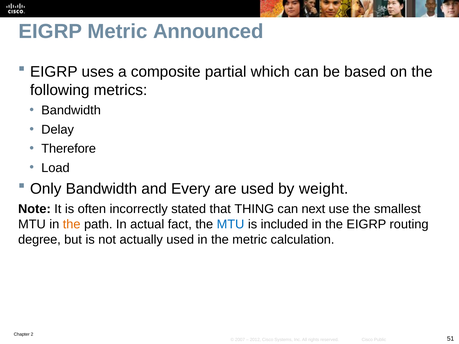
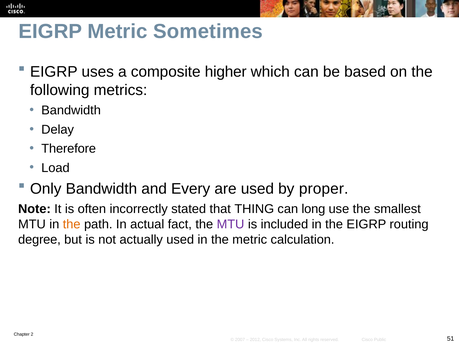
Announced: Announced -> Sometimes
partial: partial -> higher
weight: weight -> proper
next: next -> long
MTU at (231, 225) colour: blue -> purple
